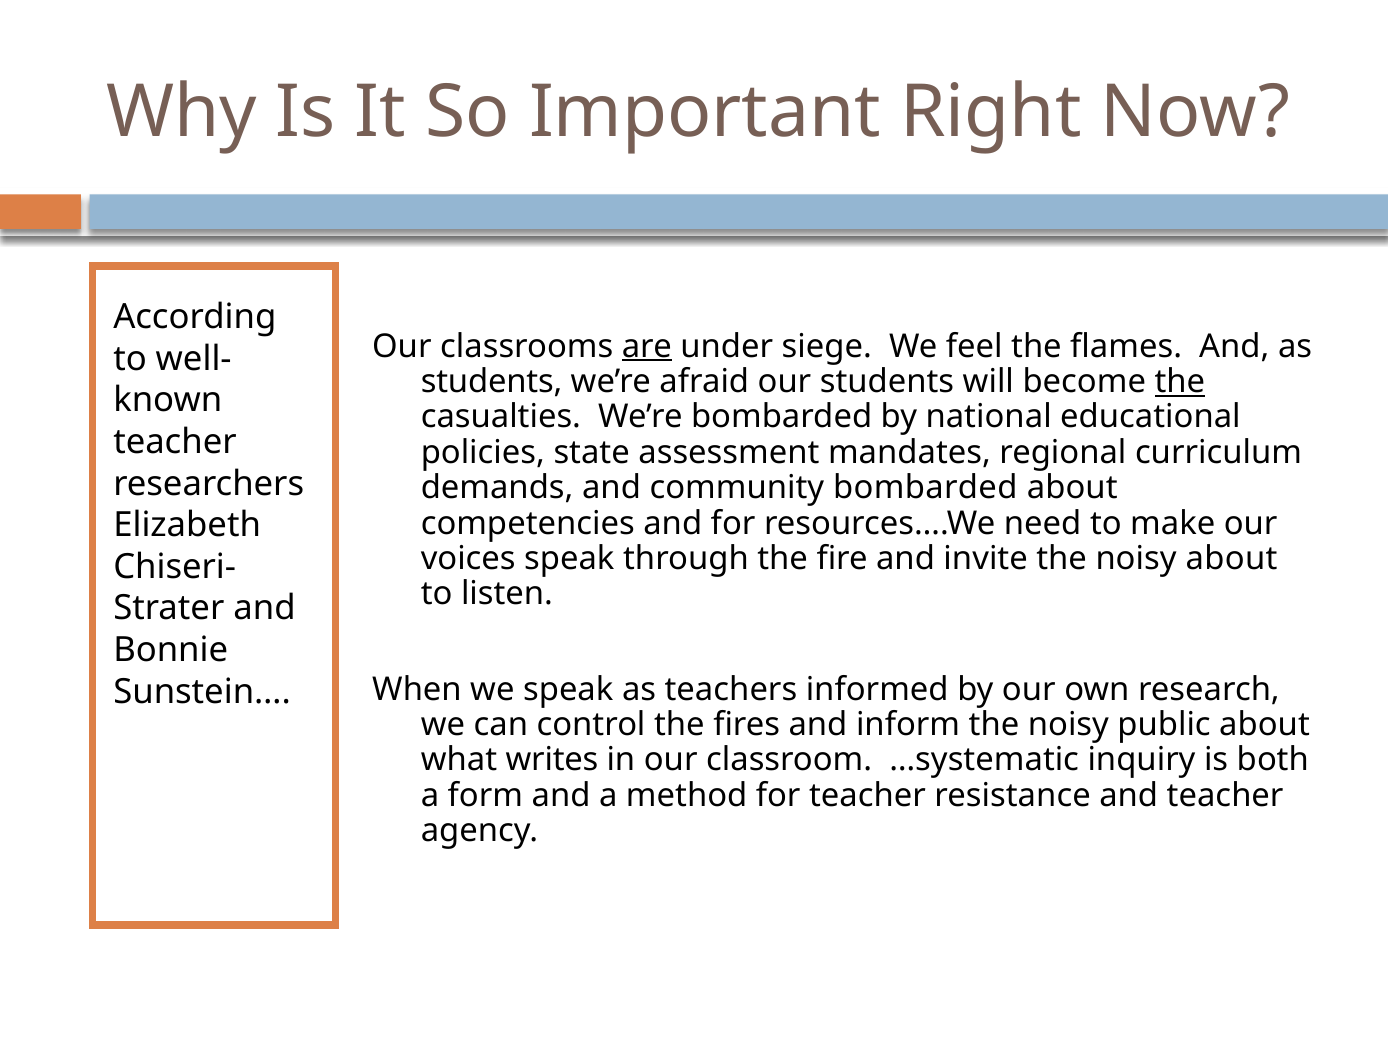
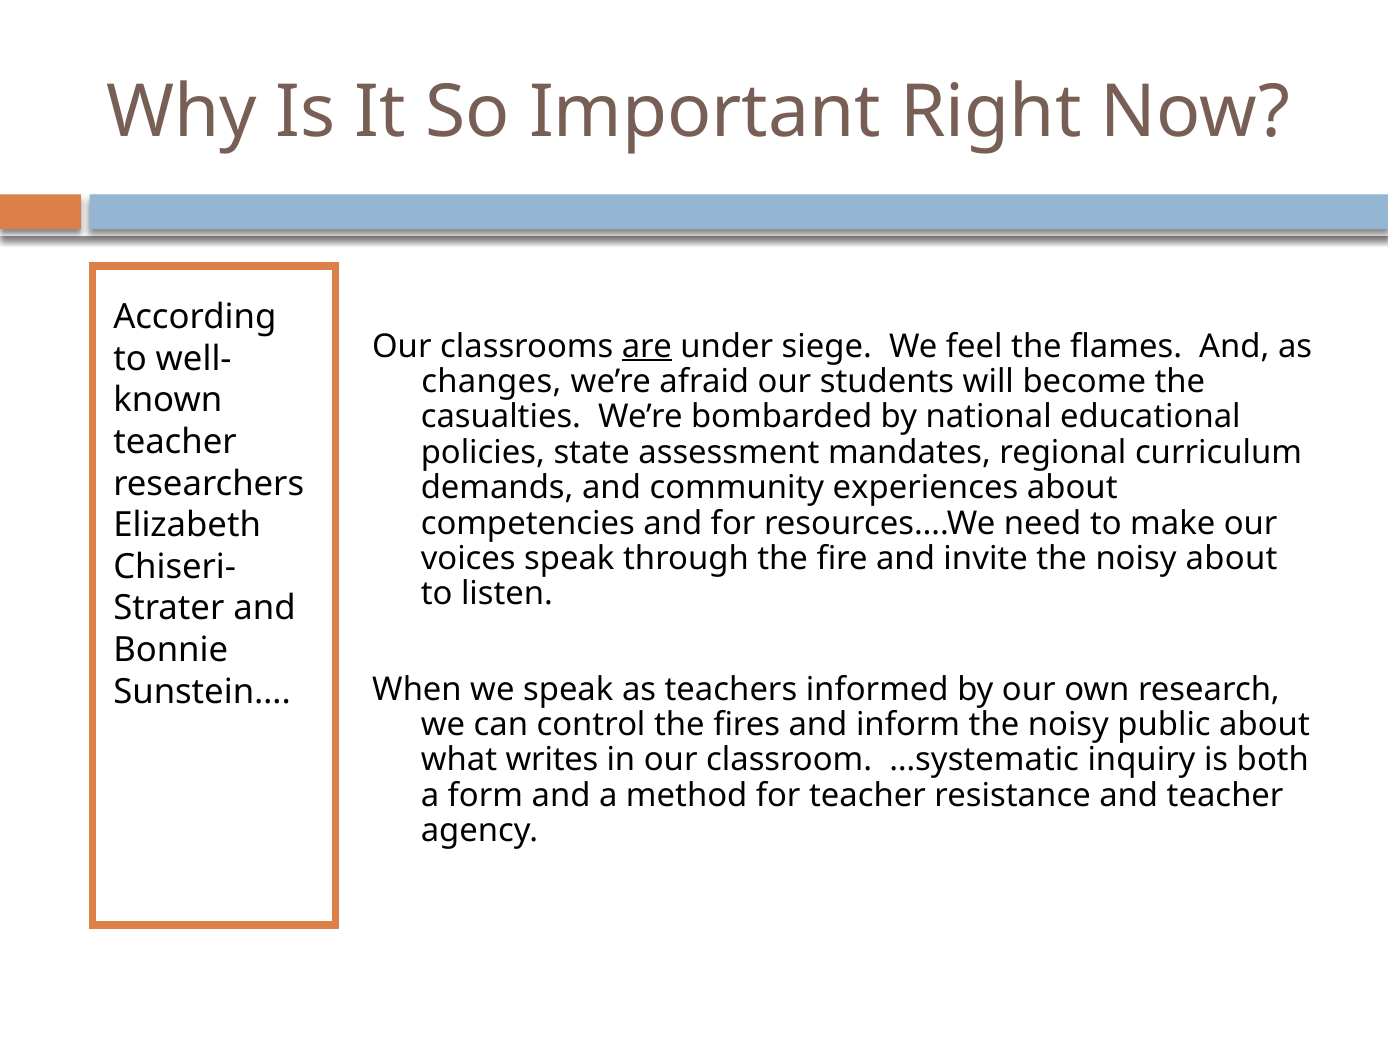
students at (492, 382): students -> changes
the at (1180, 382) underline: present -> none
community bombarded: bombarded -> experiences
